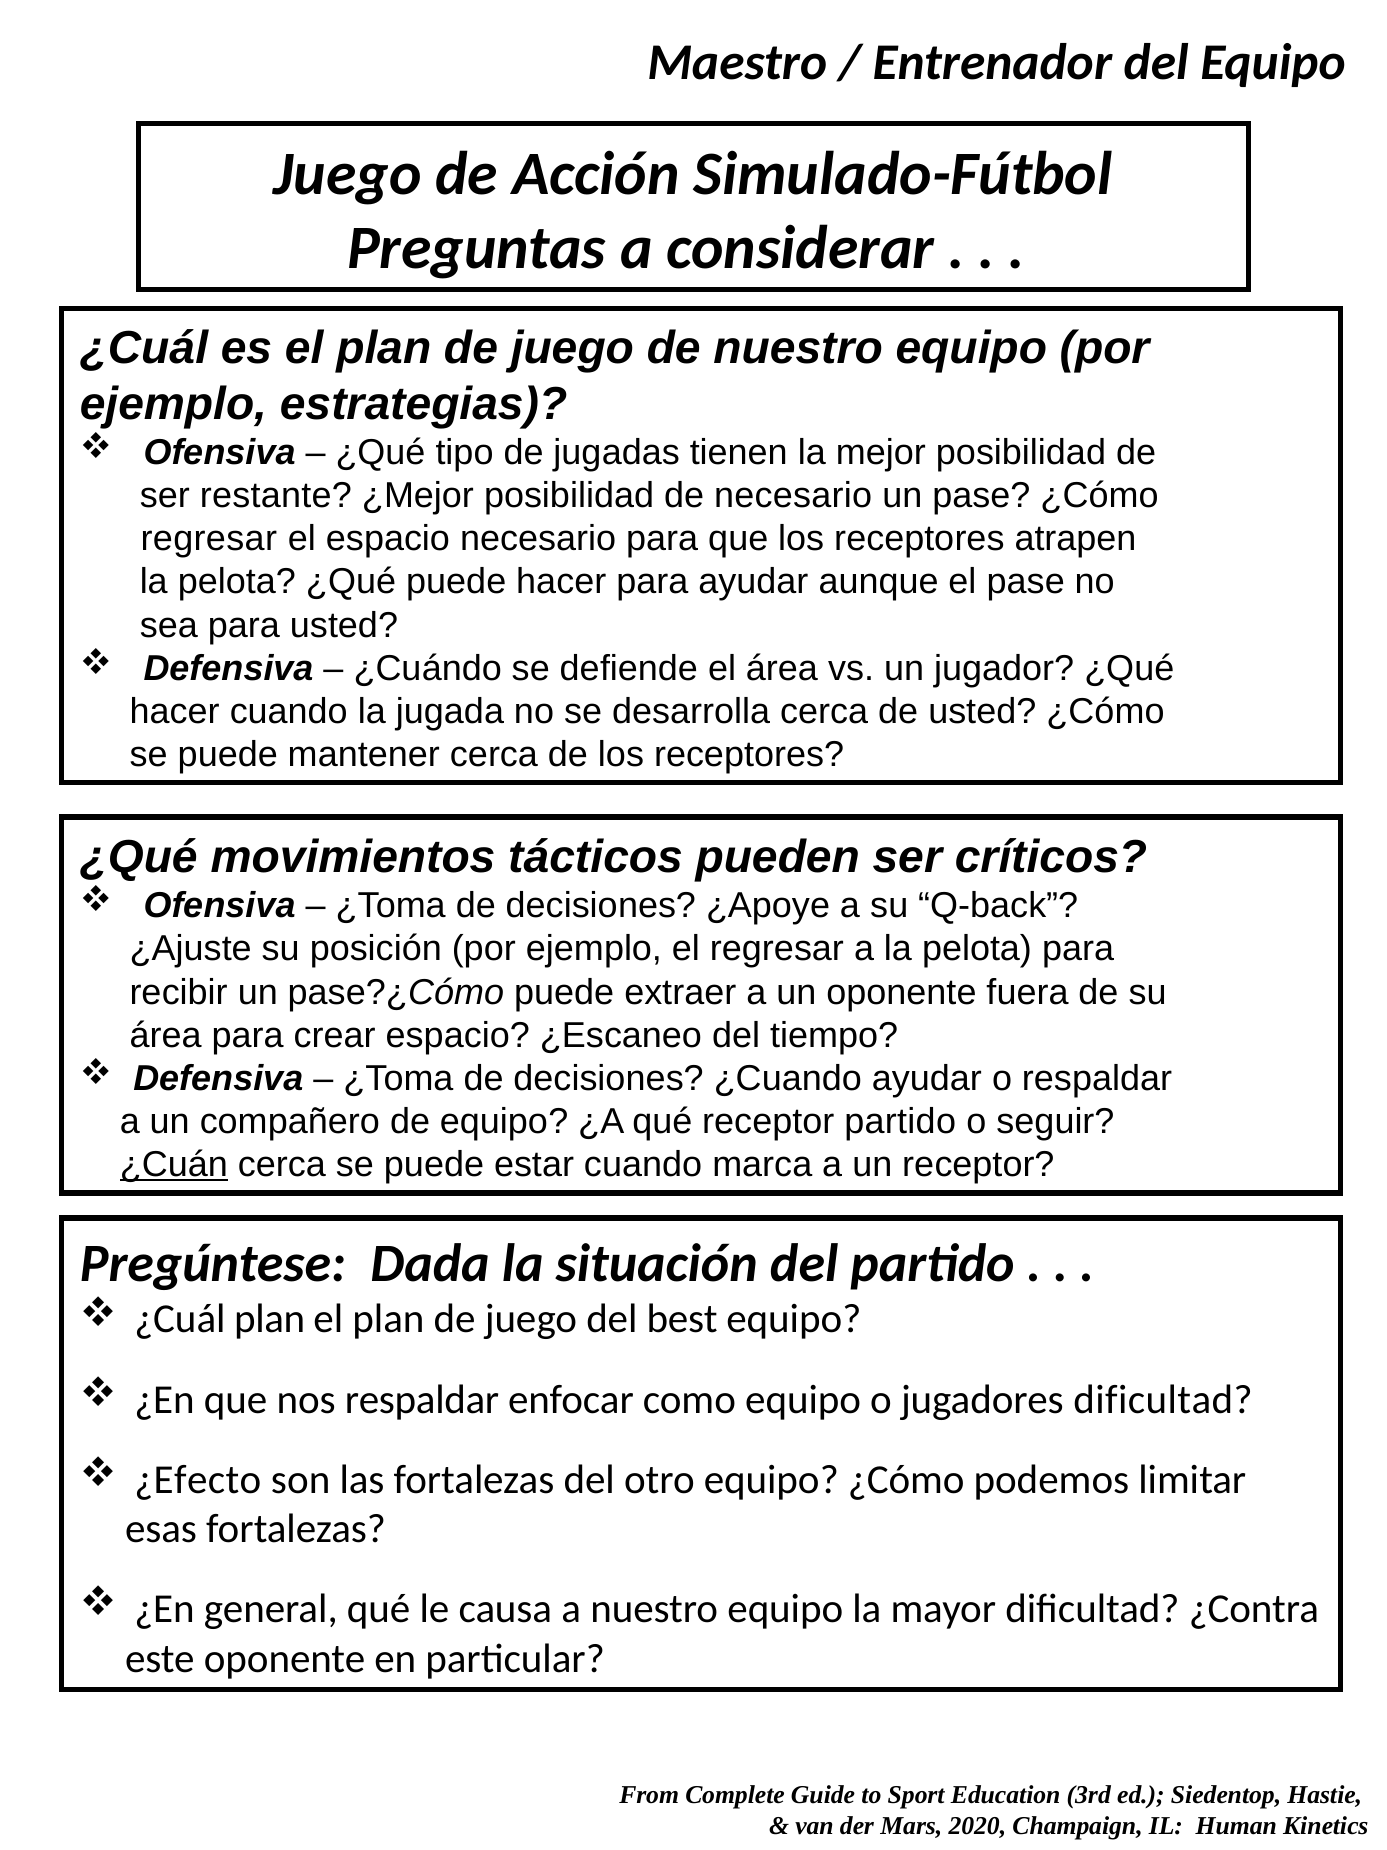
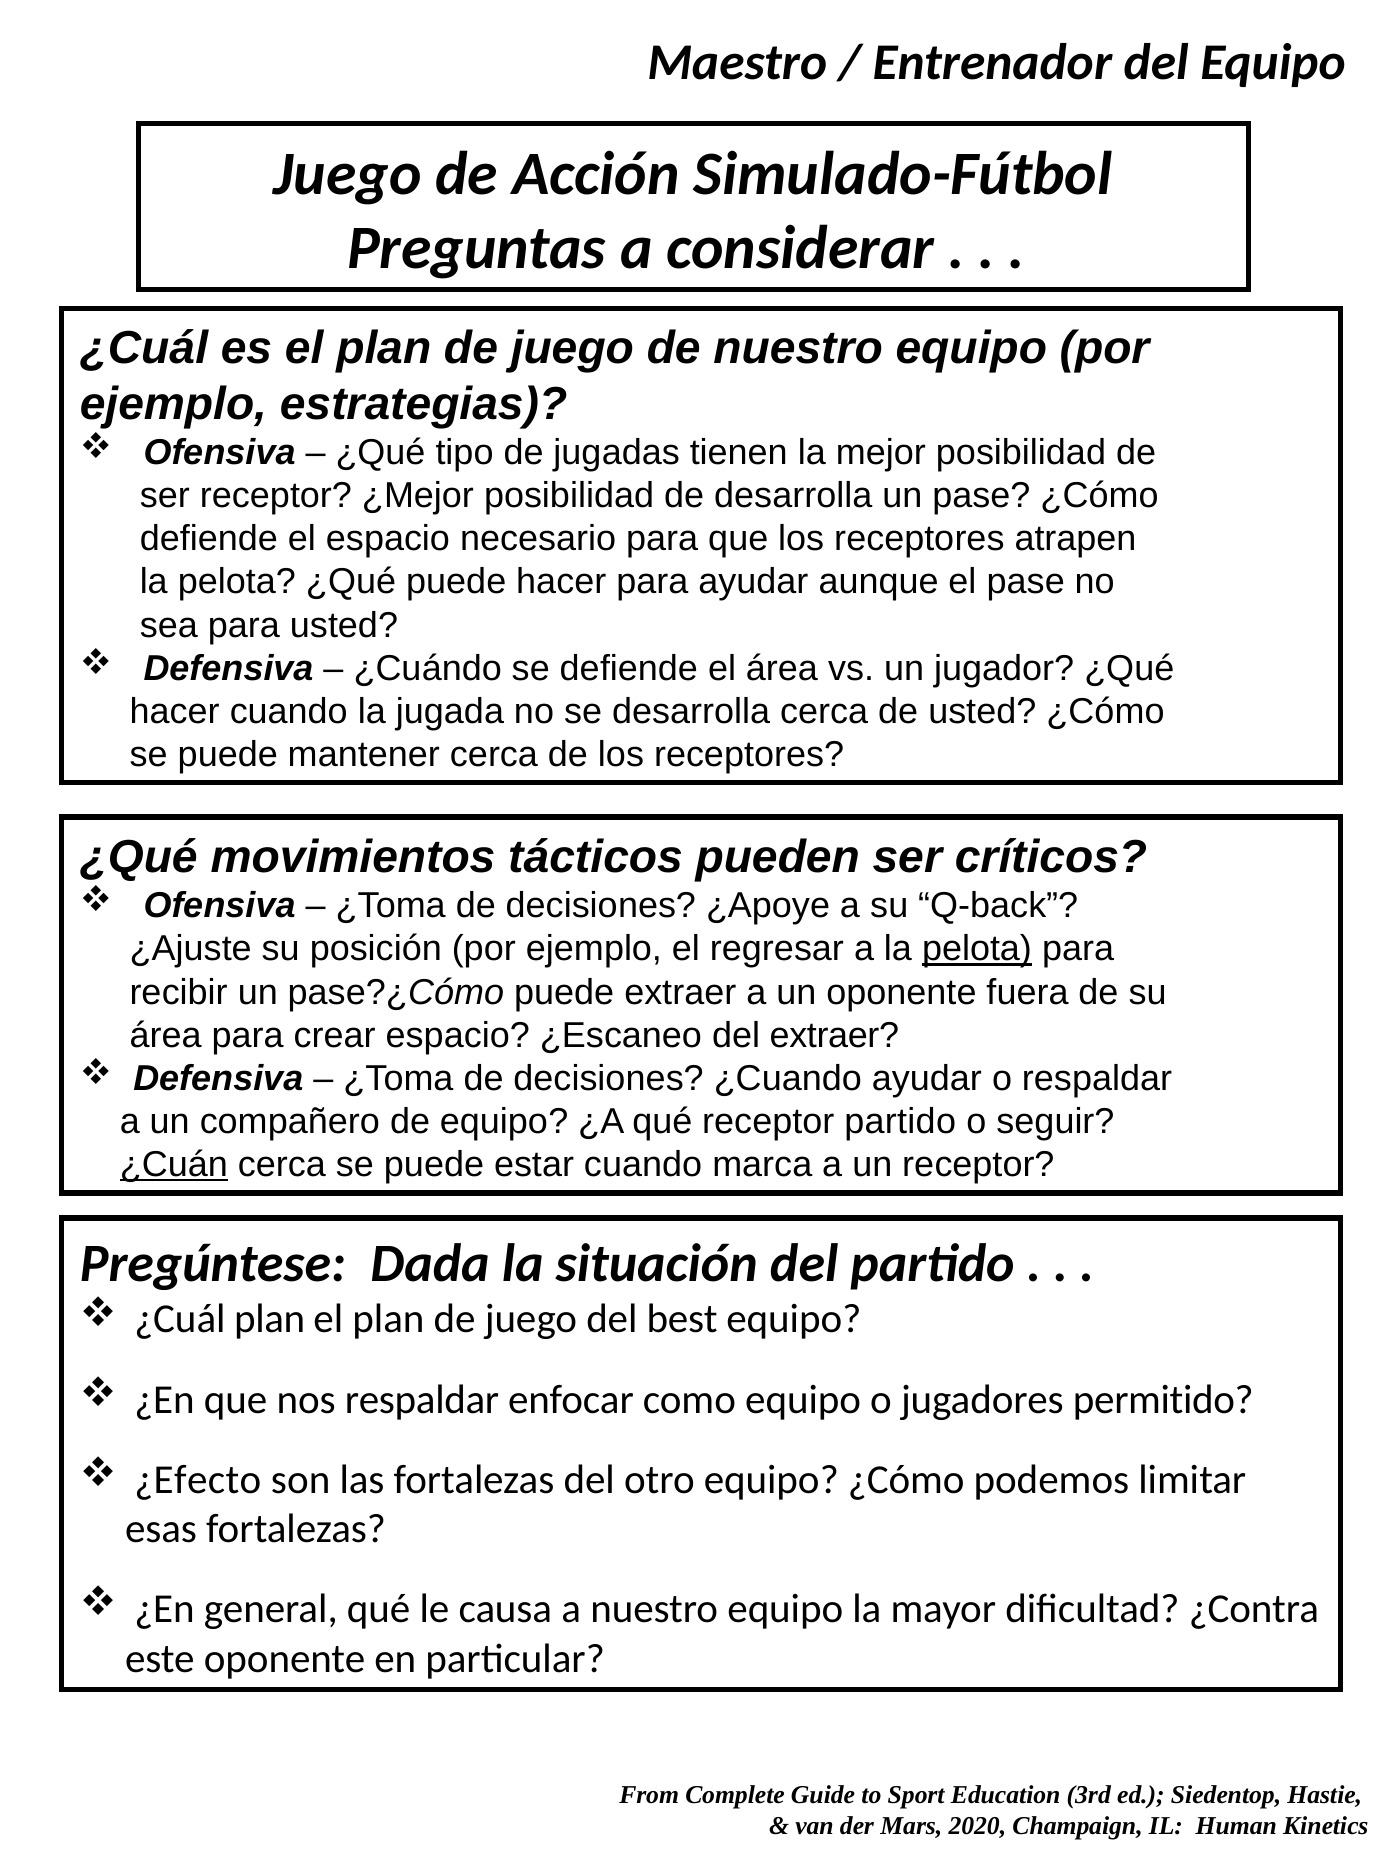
ser restante: restante -> receptor
de necesario: necesario -> desarrolla
regresar at (209, 539): regresar -> defiende
pelota at (977, 949) underline: none -> present
del tiempo: tiempo -> extraer
jugadores dificultad: dificultad -> permitido
